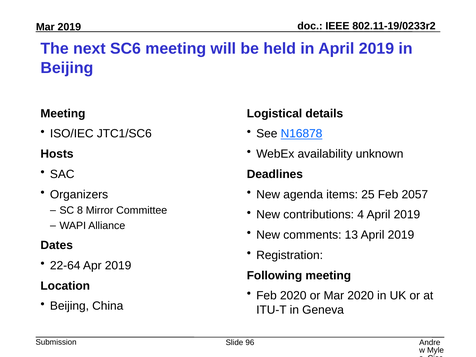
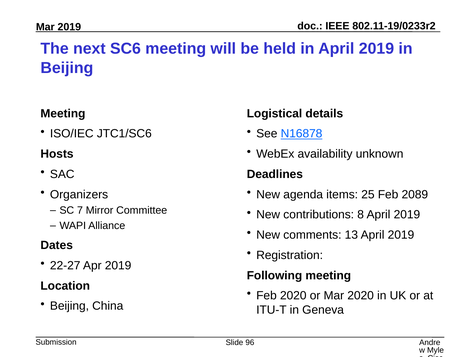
2057: 2057 -> 2089
8: 8 -> 7
4: 4 -> 8
22-64: 22-64 -> 22-27
